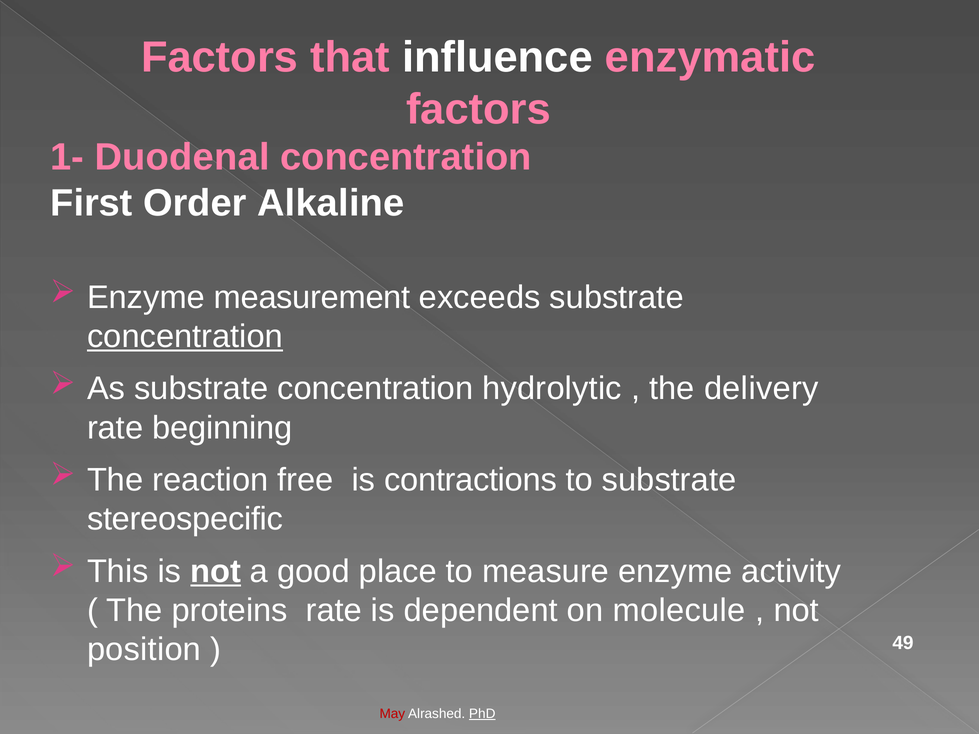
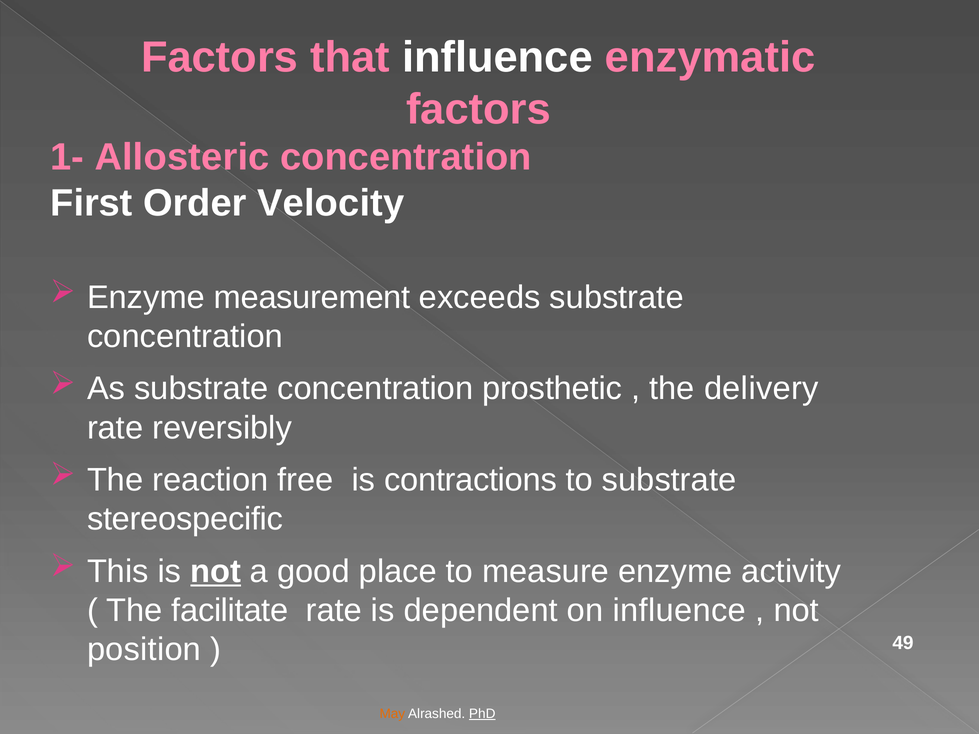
Duodenal: Duodenal -> Allosteric
Alkaline: Alkaline -> Velocity
concentration at (185, 337) underline: present -> none
hydrolytic: hydrolytic -> prosthetic
beginning: beginning -> reversibly
proteins: proteins -> facilitate
on molecule: molecule -> influence
May colour: red -> orange
